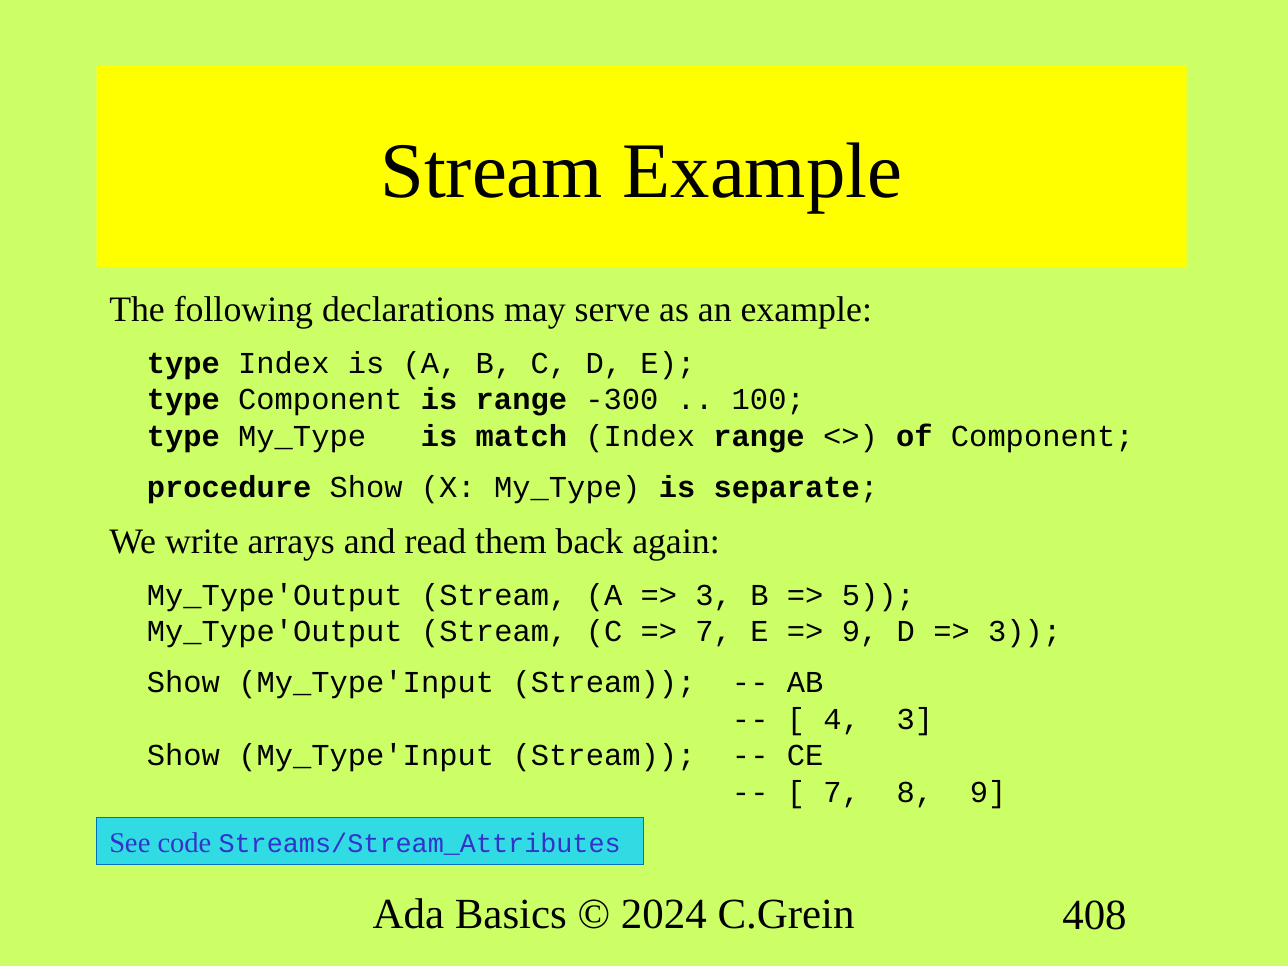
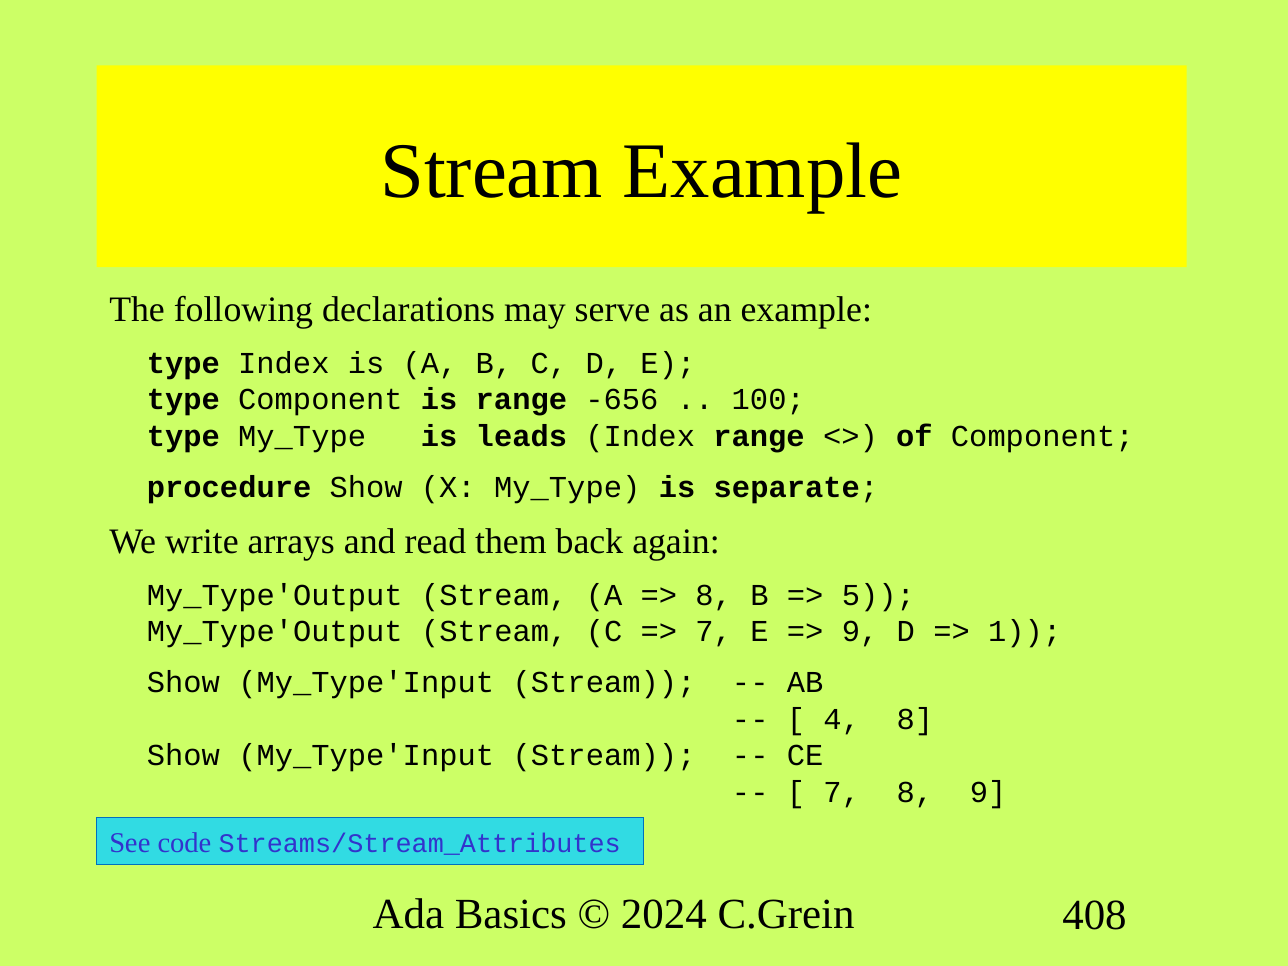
-300: -300 -> -656
match: match -> leads
3 at (714, 595): 3 -> 8
3 at (1025, 632): 3 -> 1
4 3: 3 -> 8
